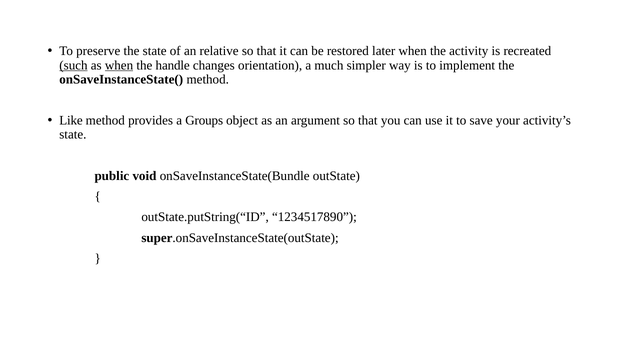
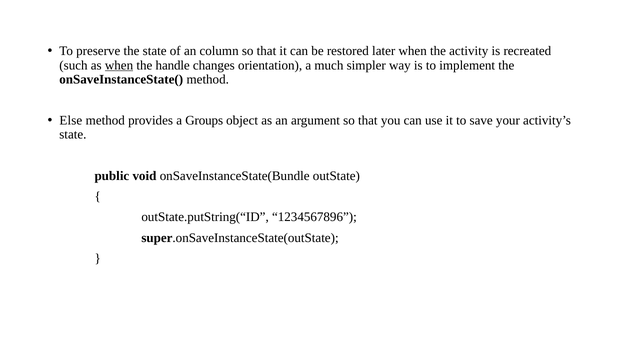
relative: relative -> column
such underline: present -> none
Like: Like -> Else
1234517890: 1234517890 -> 1234567896
